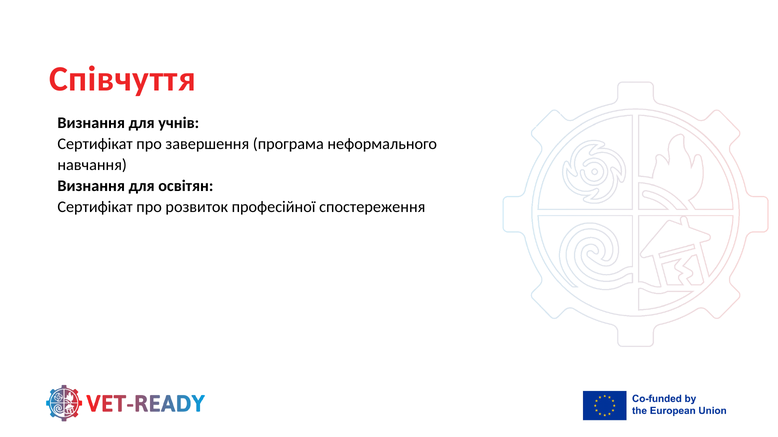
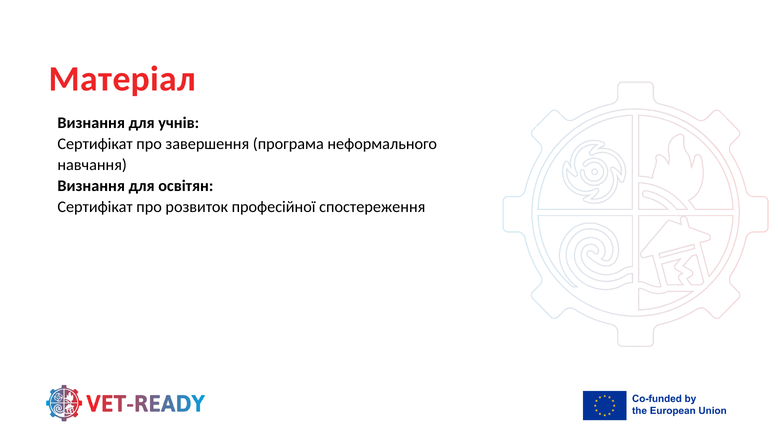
Співчуття: Співчуття -> Матеріал
